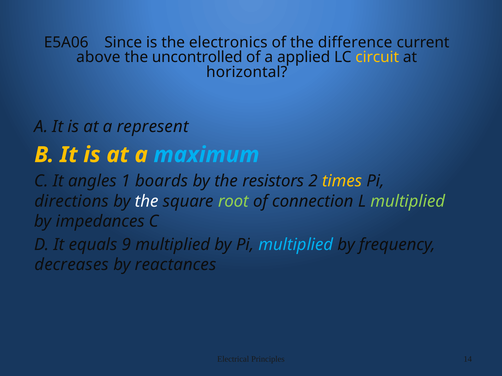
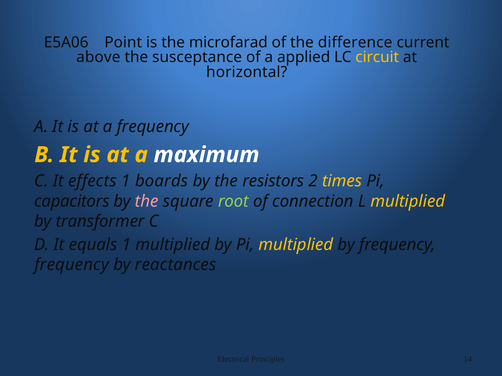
Since: Since -> Point
electronics: electronics -> microfarad
uncontrolled: uncontrolled -> susceptance
a represent: represent -> frequency
maximum colour: light blue -> white
angles: angles -> effects
directions: directions -> capacitors
the at (147, 201) colour: white -> pink
multiplied at (408, 201) colour: light green -> yellow
impedances: impedances -> transformer
equals 9: 9 -> 1
multiplied at (296, 245) colour: light blue -> yellow
decreases at (72, 265): decreases -> frequency
